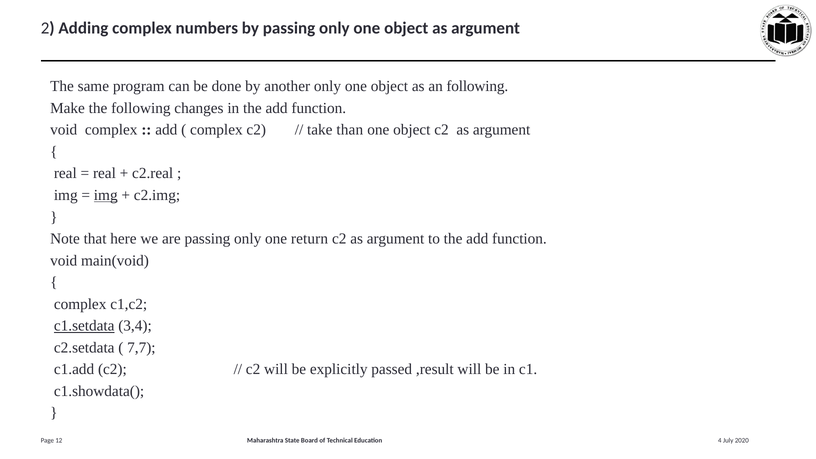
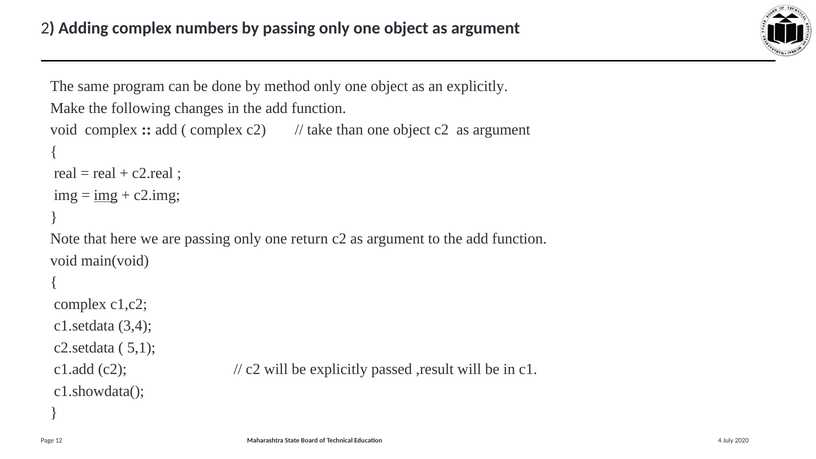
another: another -> method
an following: following -> explicitly
c1.setdata underline: present -> none
7,7: 7,7 -> 5,1
